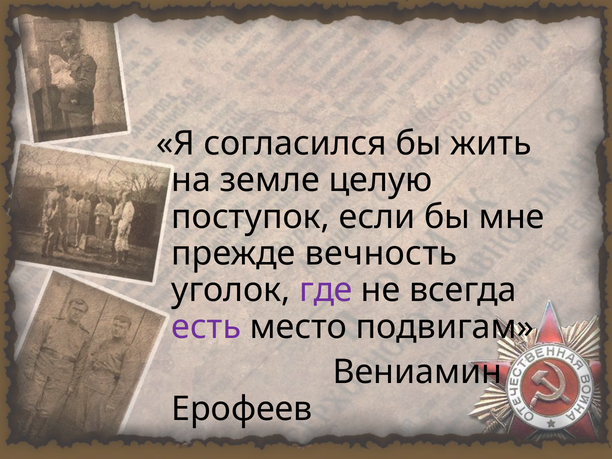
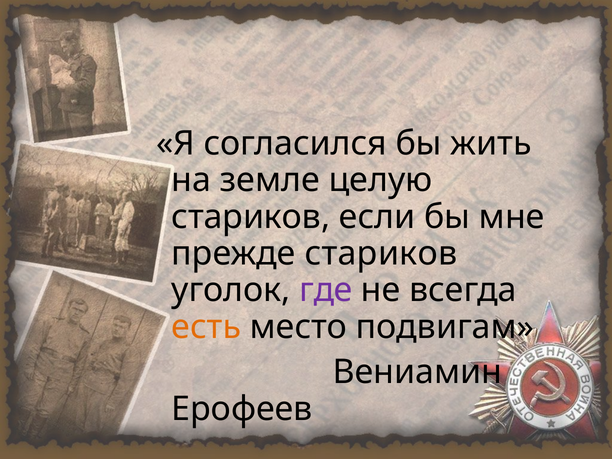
поступок at (251, 217): поступок -> стариков
прежде вечность: вечность -> стариков
есть colour: purple -> orange
